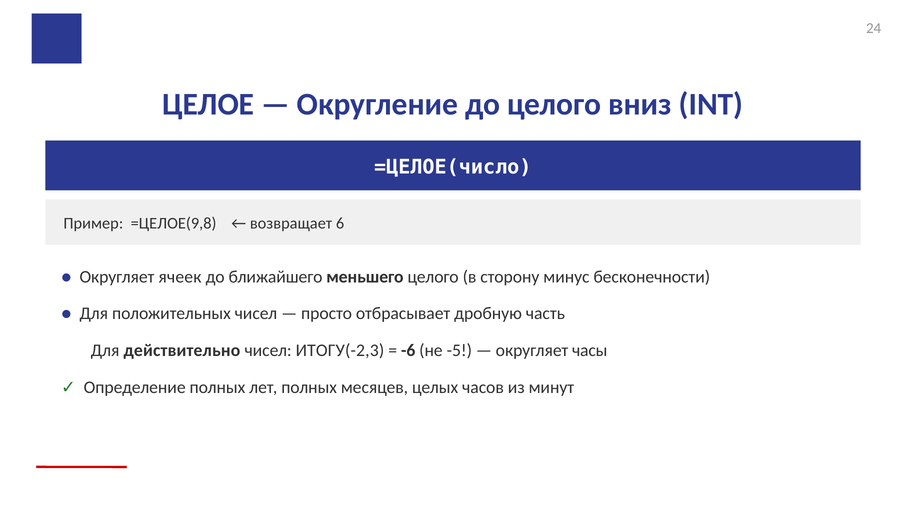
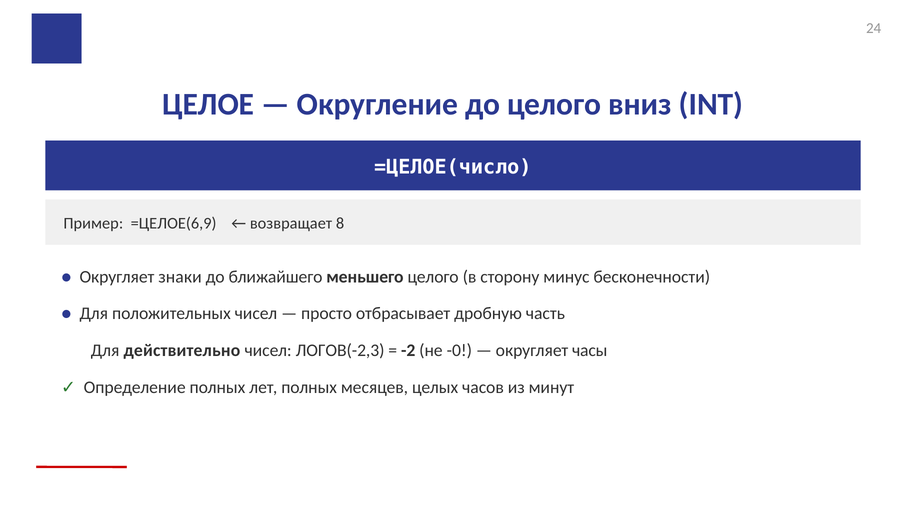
=ЦЕЛОЕ(9,8: =ЦЕЛОЕ(9,8 -> =ЦЕЛОЕ(6,9
6: 6 -> 8
ячеек: ячеек -> знаки
ИТОГУ(-2,3: ИТОГУ(-2,3 -> ЛОГОВ(-2,3
-6: -6 -> -2
-5: -5 -> -0
